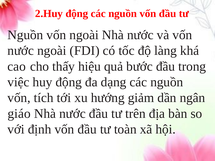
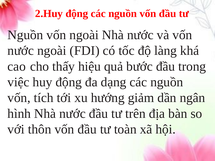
giáo: giáo -> hình
định: định -> thôn
